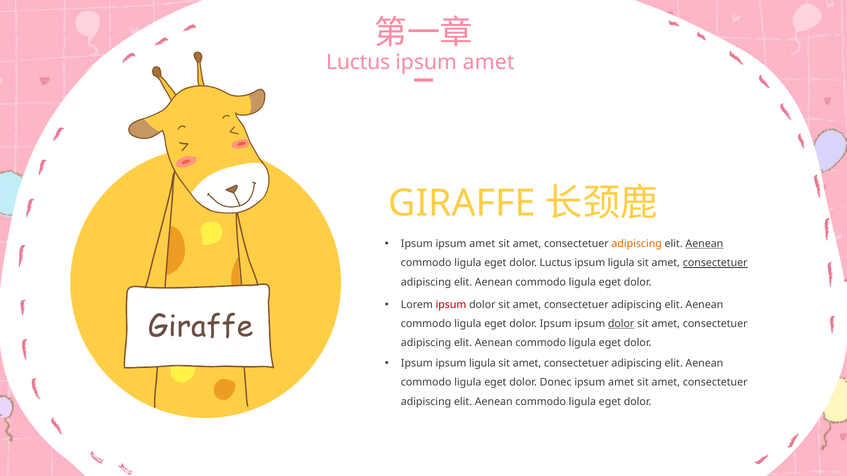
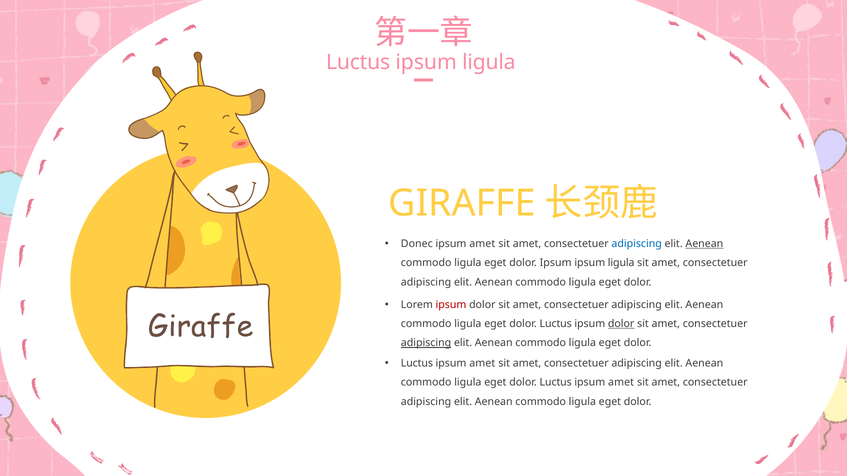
amet at (489, 62): amet -> ligula
Ipsum at (417, 244): Ipsum -> Donec
adipiscing at (637, 244) colour: orange -> blue
dolor Luctus: Luctus -> Ipsum
consectetuer at (715, 263) underline: present -> none
Ipsum at (556, 324): Ipsum -> Luctus
adipiscing at (426, 343) underline: none -> present
Ipsum at (417, 364): Ipsum -> Luctus
ligula at (482, 364): ligula -> amet
Donec at (556, 383): Donec -> Luctus
